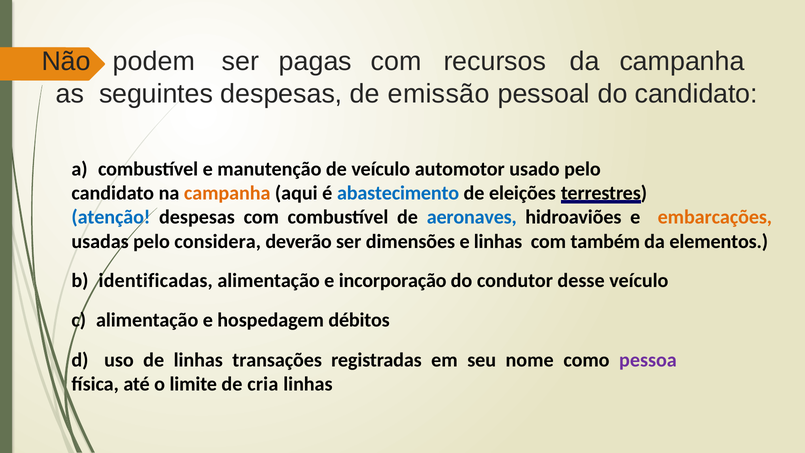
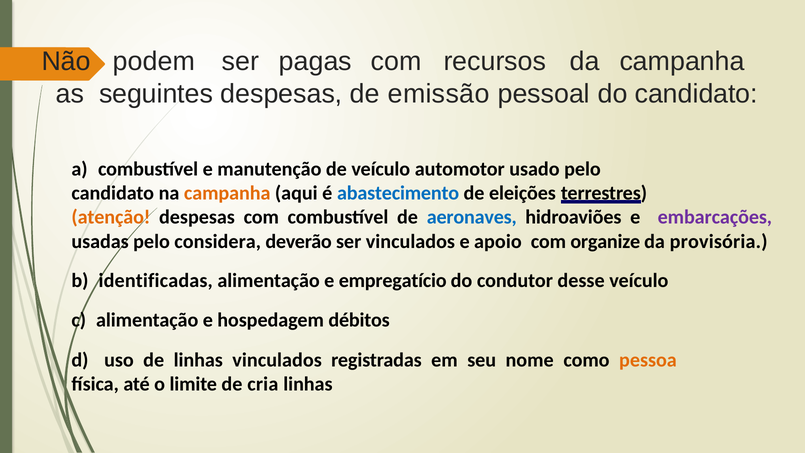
atenção colour: blue -> orange
embarcações colour: orange -> purple
ser dimensões: dimensões -> vinculados
e linhas: linhas -> apoio
também: também -> organize
elementos: elementos -> provisória
incorporação: incorporação -> empregatício
linhas transações: transações -> vinculados
pessoa colour: purple -> orange
